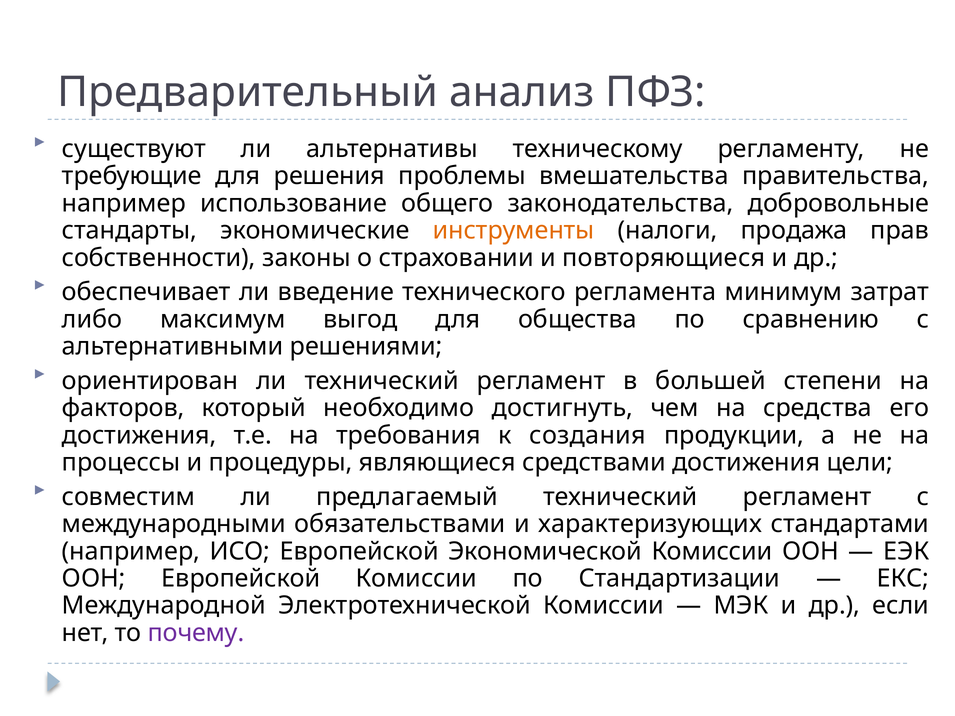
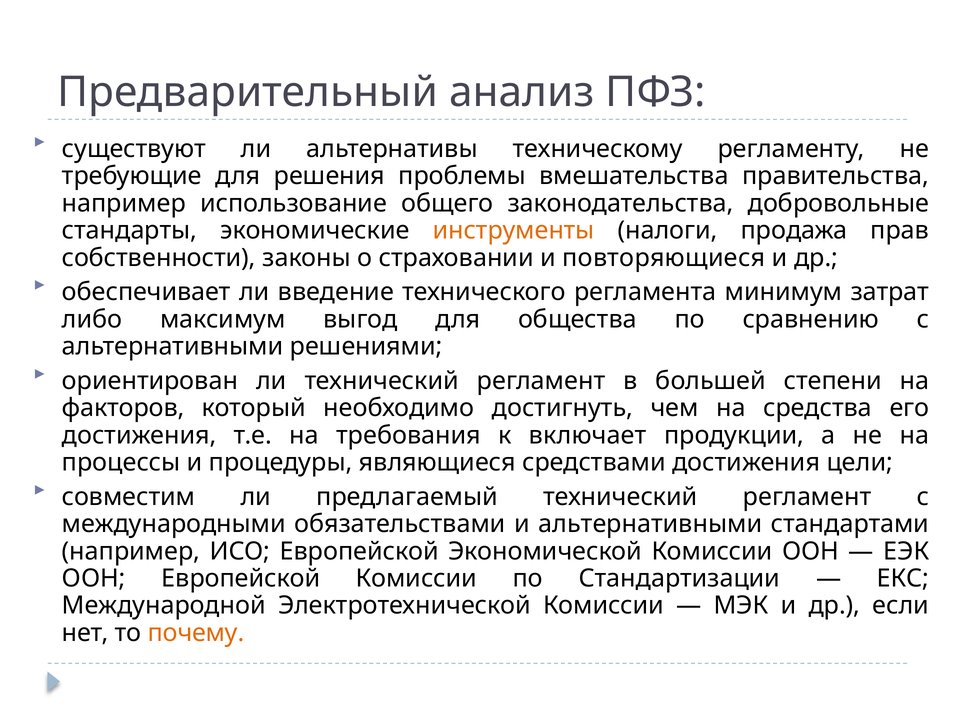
создания: создания -> включает
и характеризующих: характеризующих -> альтернативными
почему colour: purple -> orange
